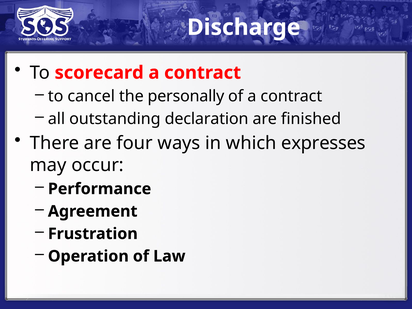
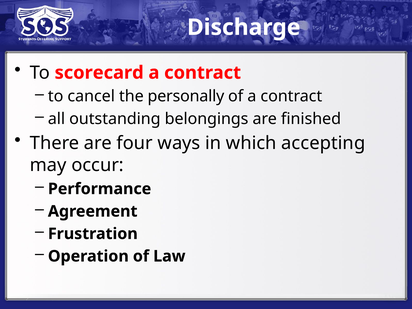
declaration: declaration -> belongings
expresses: expresses -> accepting
